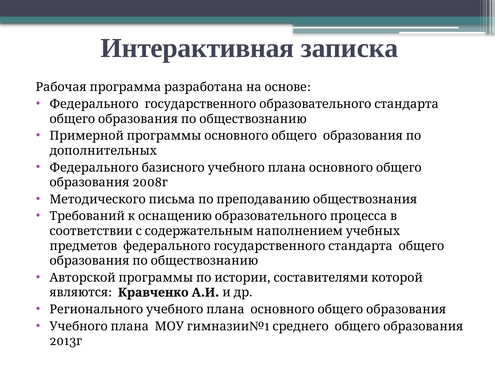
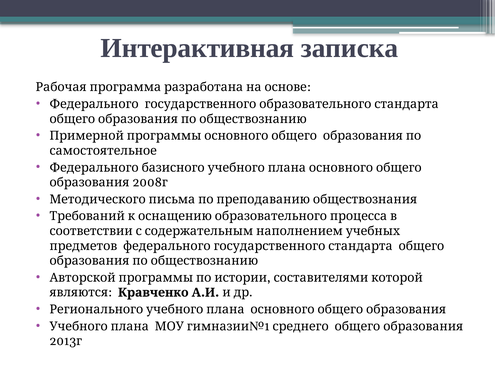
дополнительных: дополнительных -> самостоятельное
